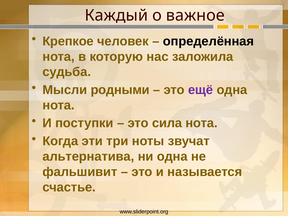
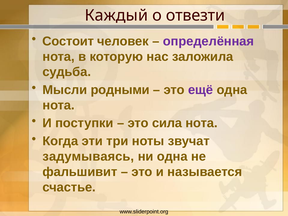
важное: важное -> отвезти
Крепкое: Крепкое -> Состоит
определённая colour: black -> purple
альтернатива: альтернатива -> задумываясь
